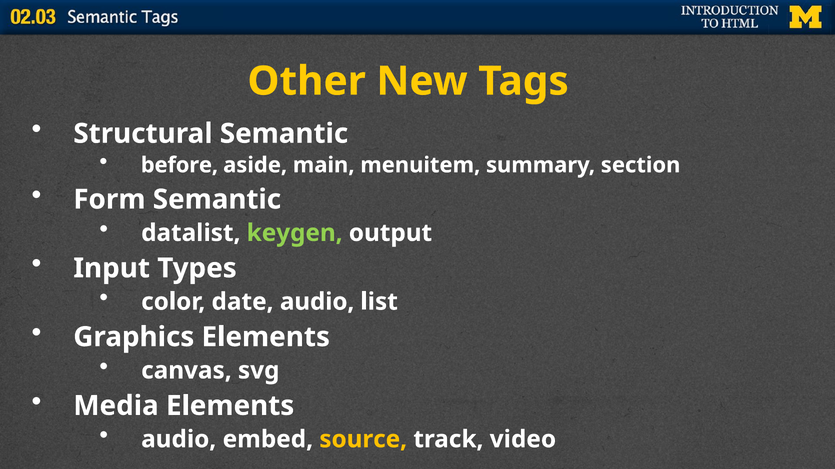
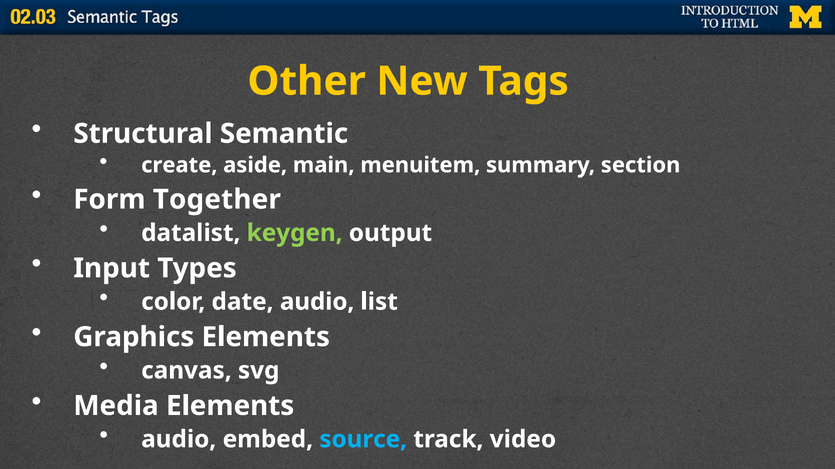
before: before -> create
Form Semantic: Semantic -> Together
source colour: yellow -> light blue
